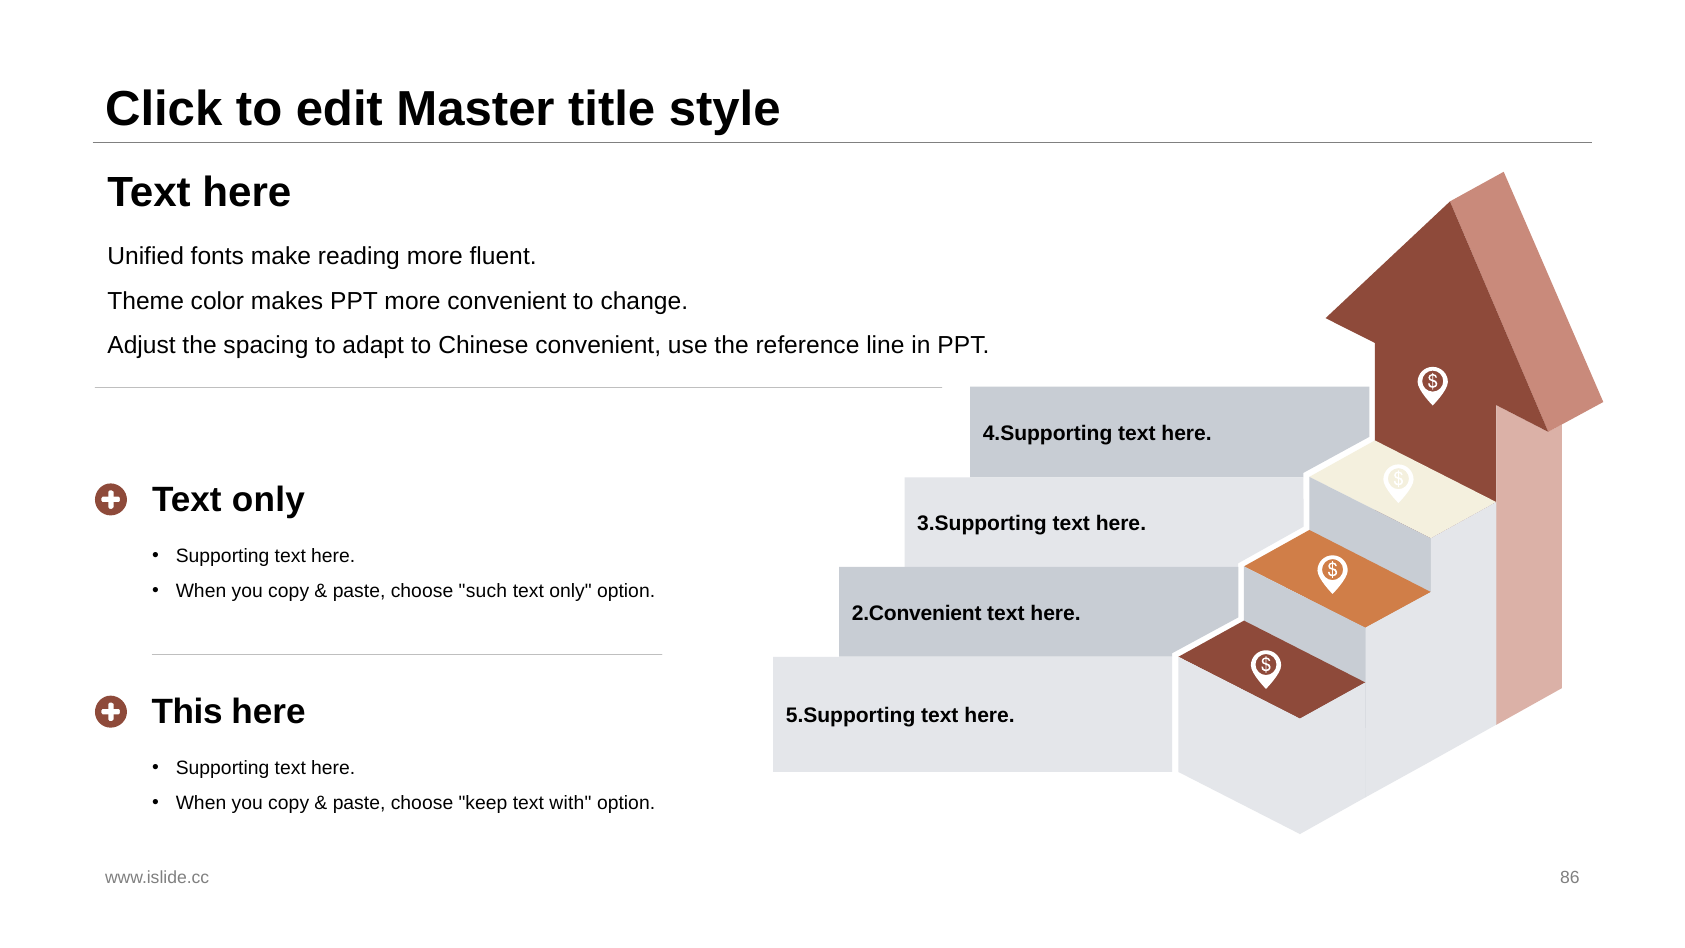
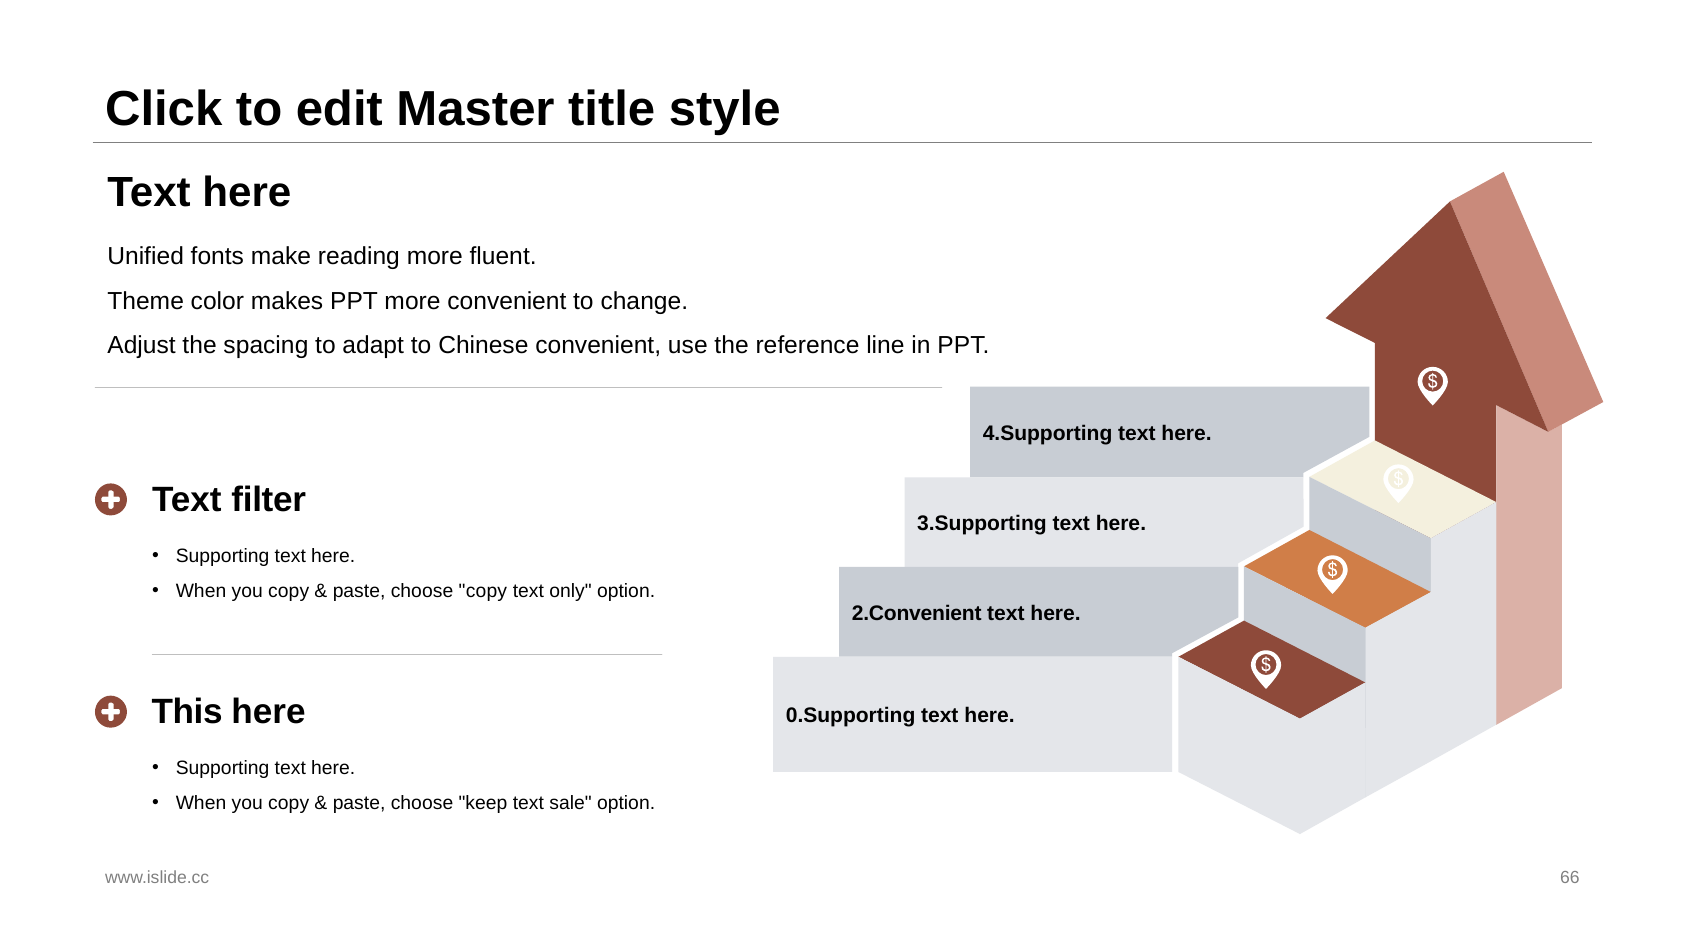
only at (268, 500): only -> filter
choose such: such -> copy
5.Supporting: 5.Supporting -> 0.Supporting
with: with -> sale
86: 86 -> 66
